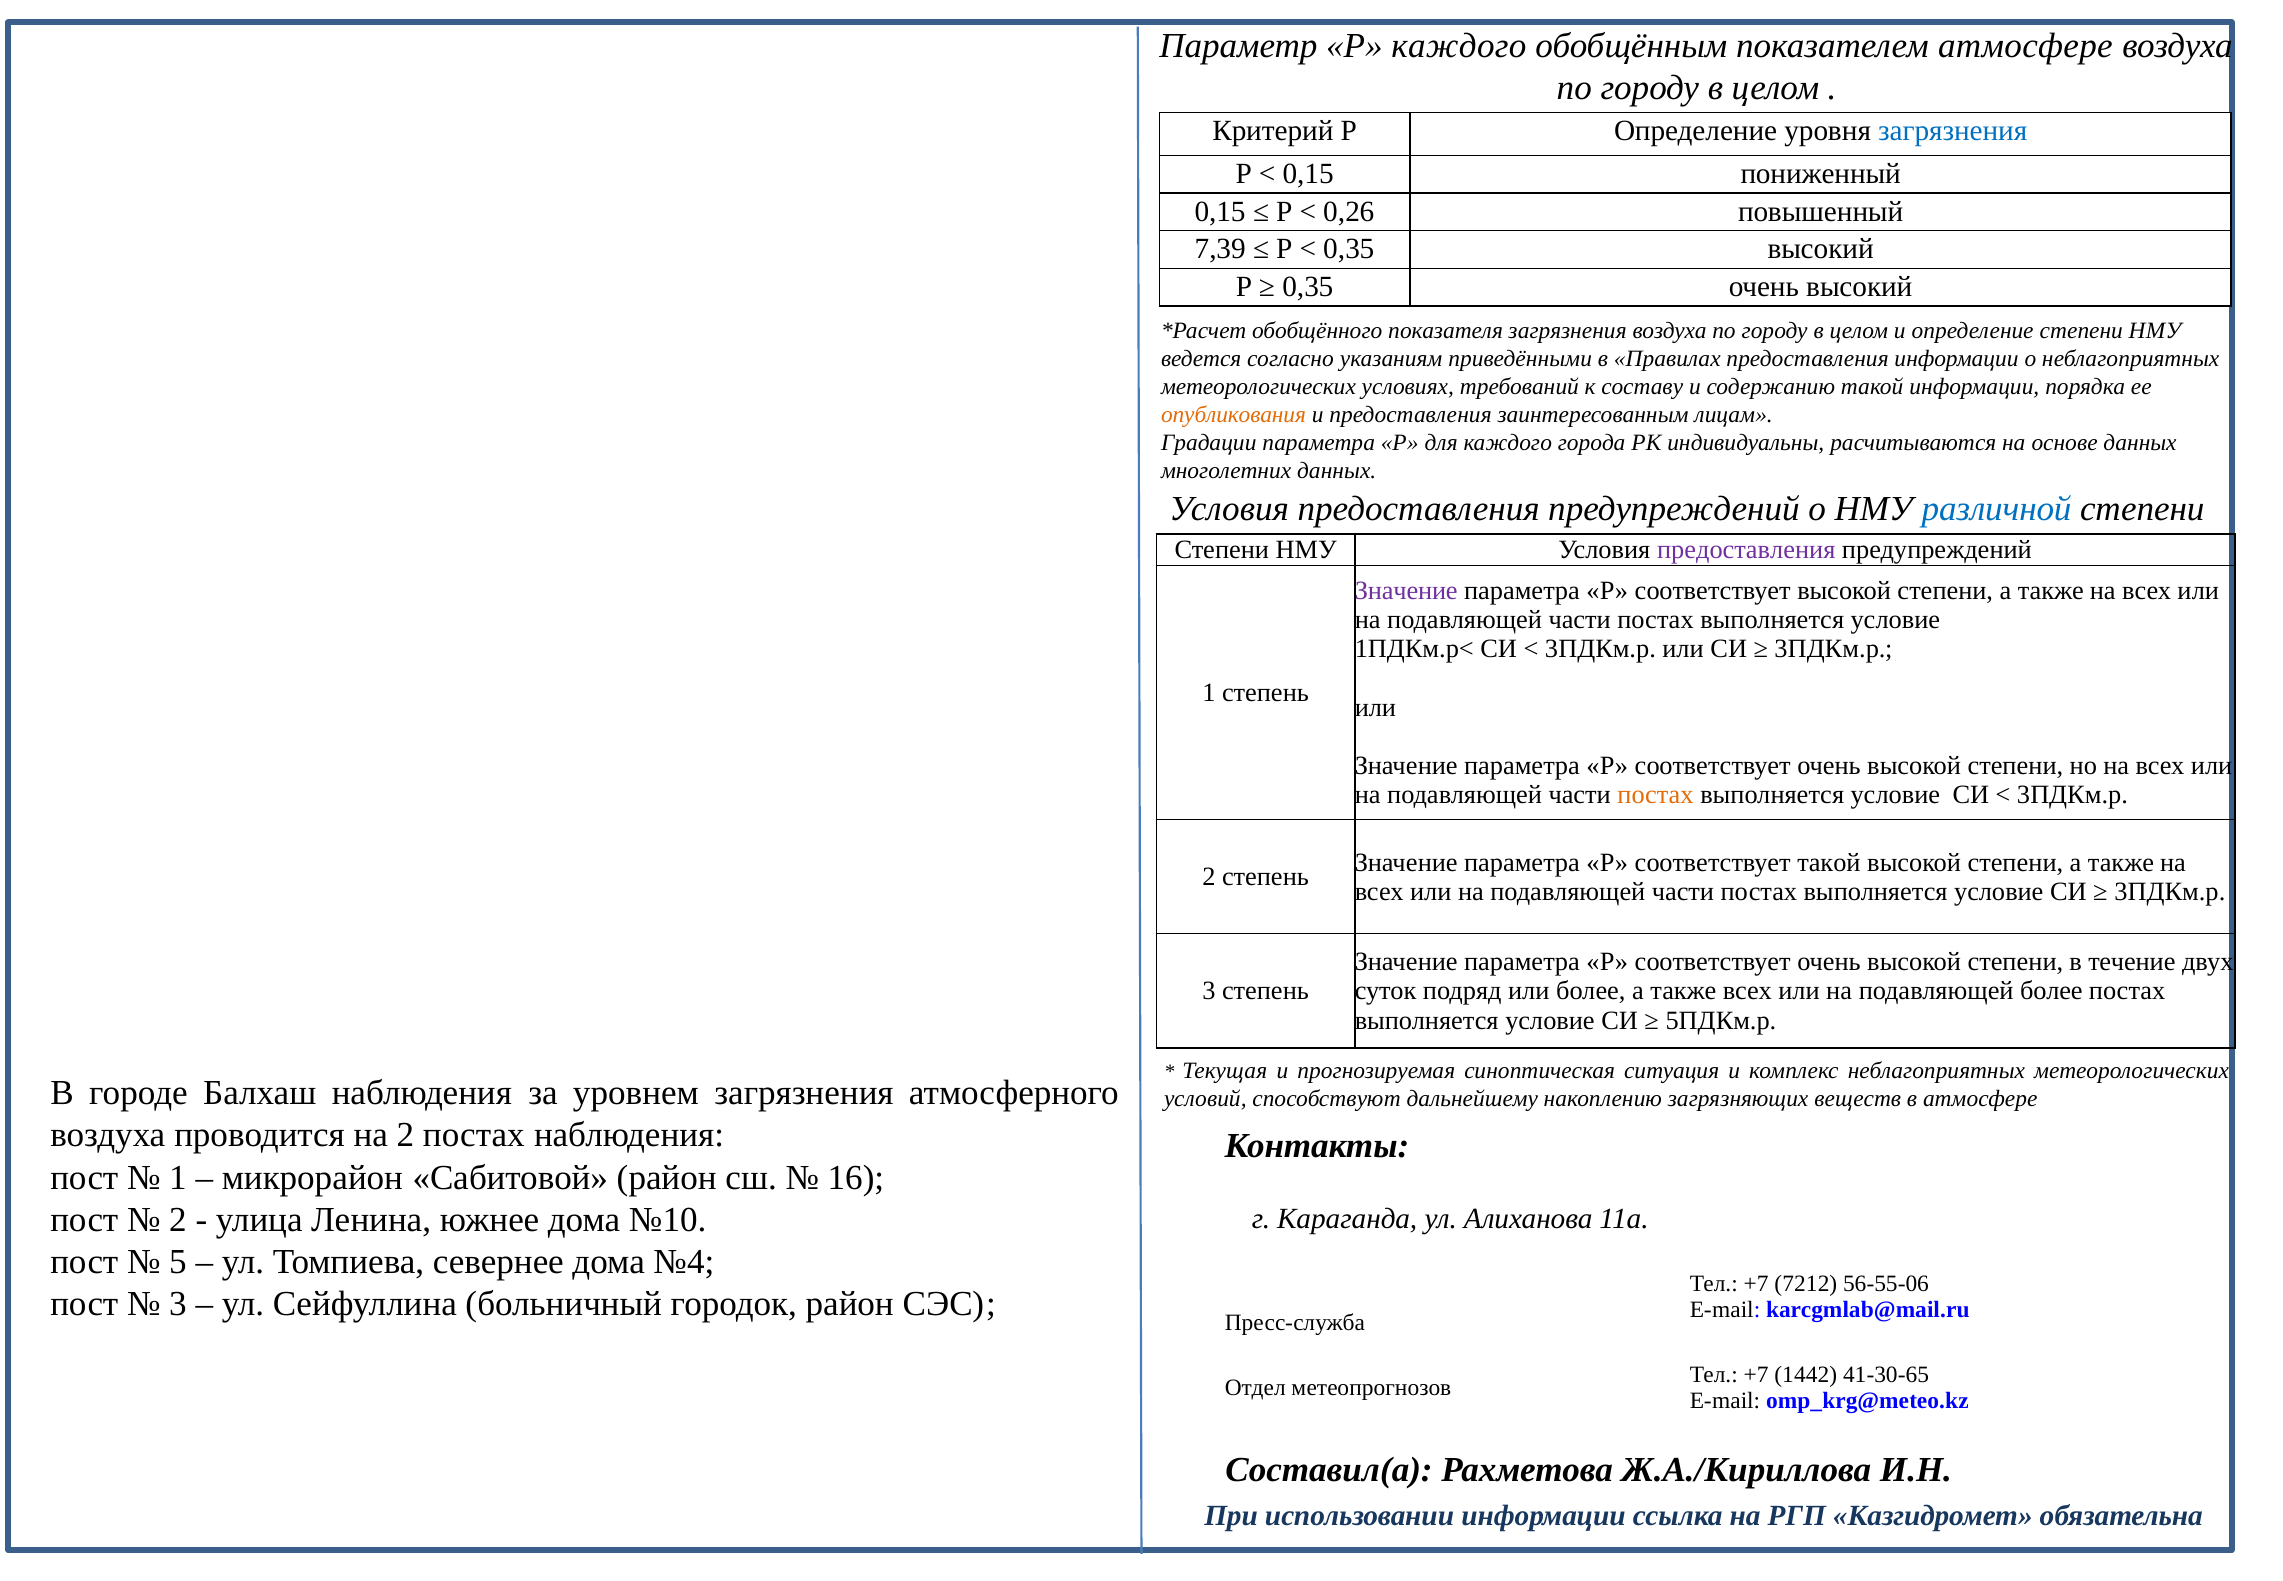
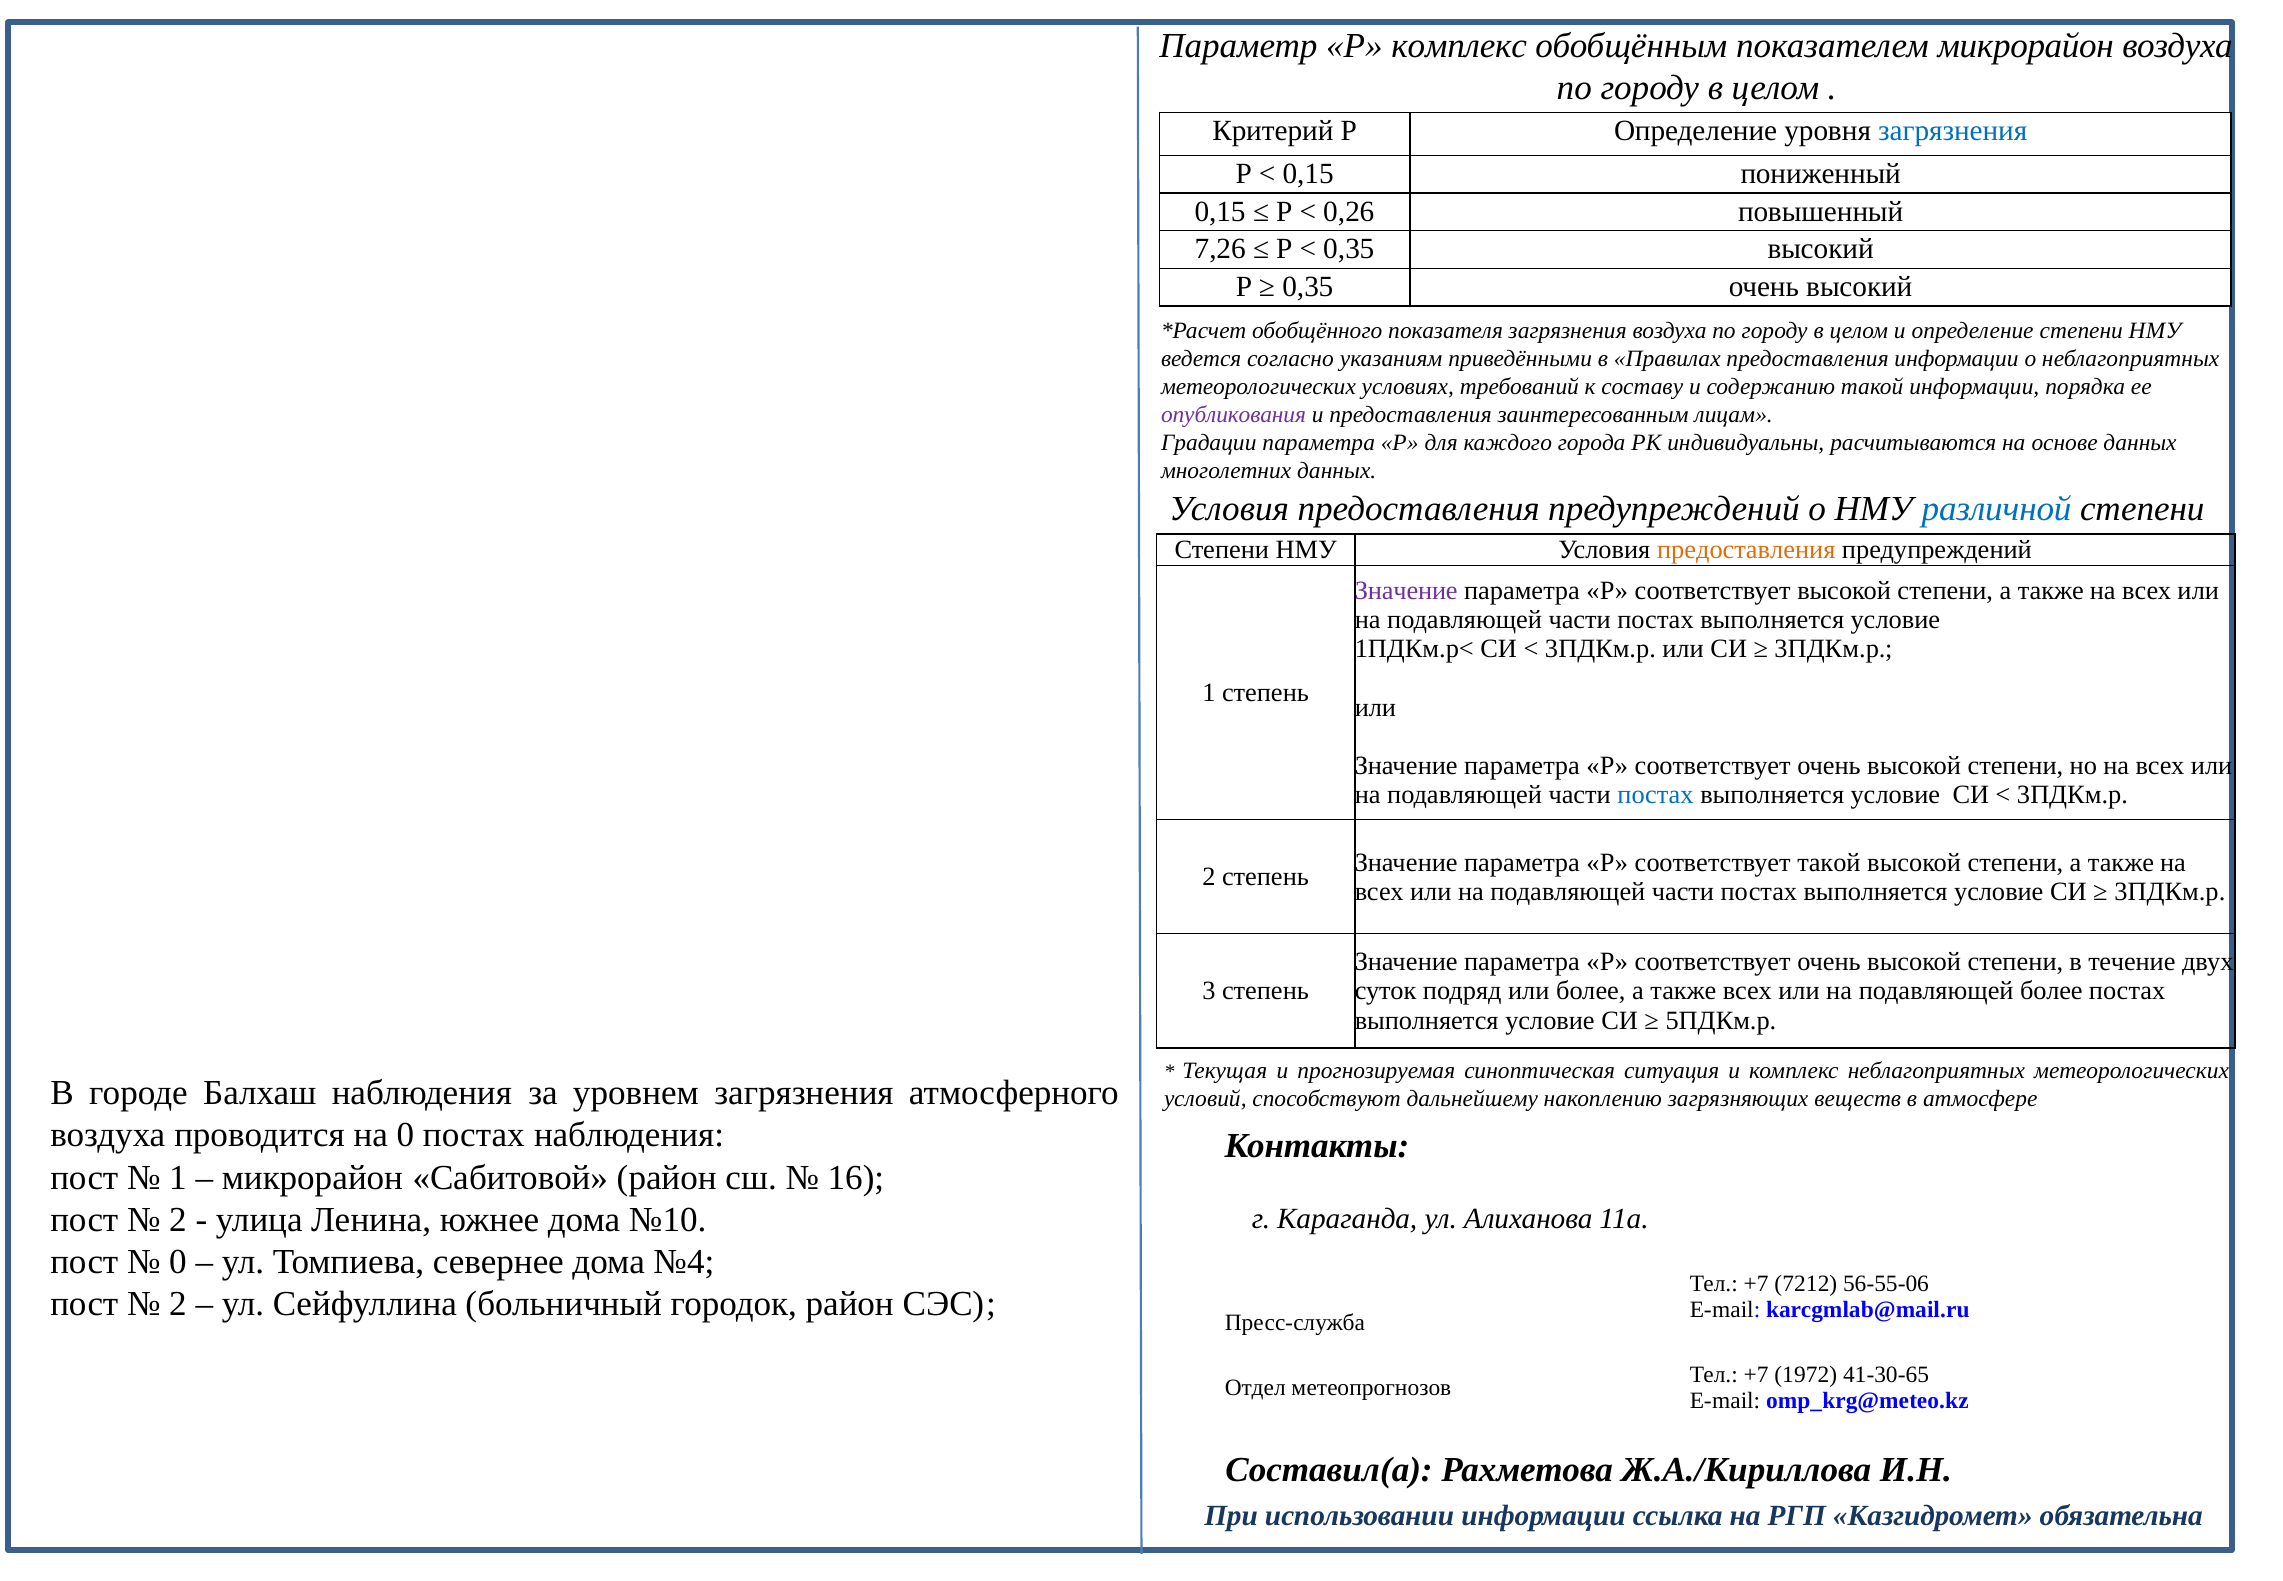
Р каждого: каждого -> комплекс
показателем атмосфере: атмосфере -> микрорайон
7,39: 7,39 -> 7,26
опубликования colour: orange -> purple
предоставления at (1746, 550) colour: purple -> orange
постах at (1655, 795) colour: orange -> blue
на 2: 2 -> 0
5 at (178, 1261): 5 -> 0
3 at (178, 1304): 3 -> 2
1442: 1442 -> 1972
